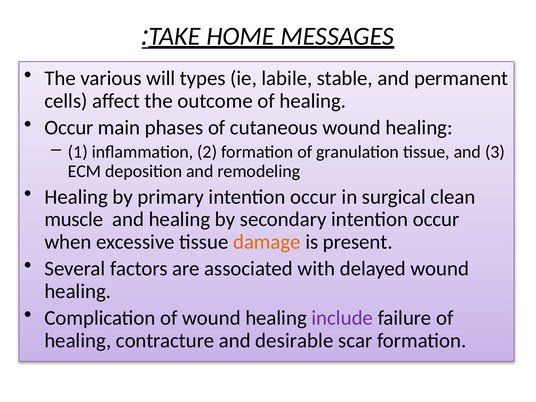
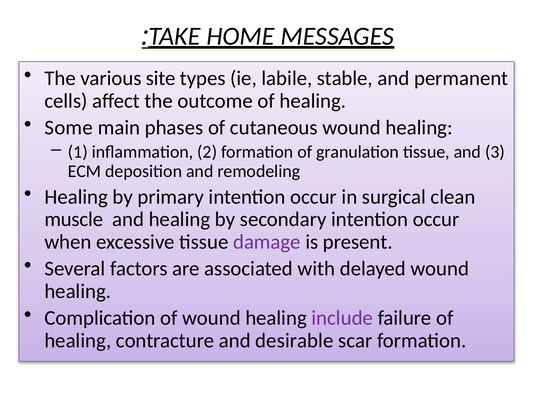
will: will -> site
Occur at (69, 128): Occur -> Some
damage colour: orange -> purple
